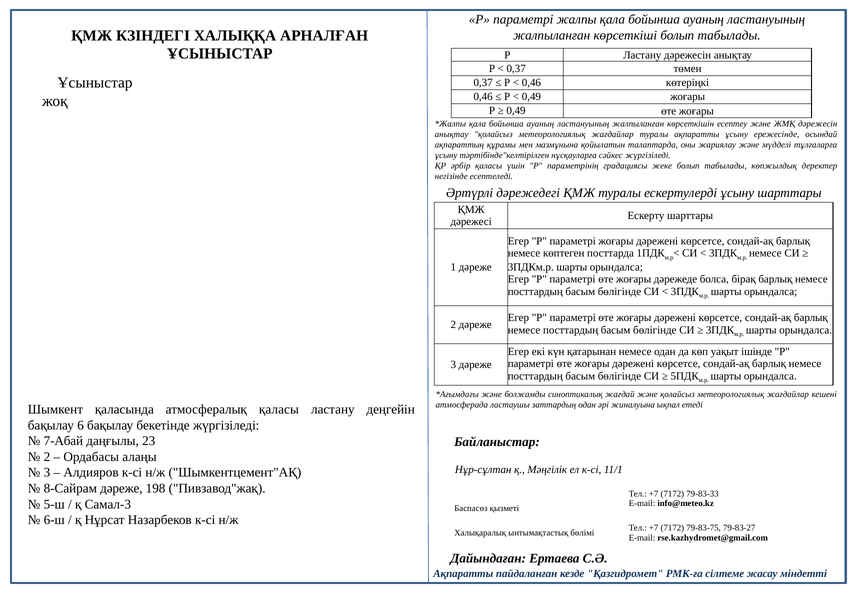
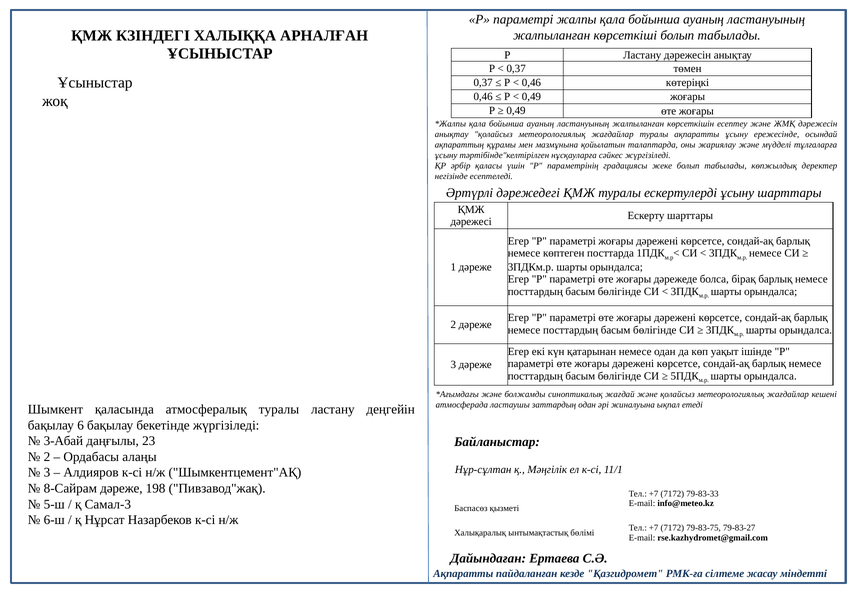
атмосфералық қаласы: қаласы -> туралы
7-Абай: 7-Абай -> 3-Абай
